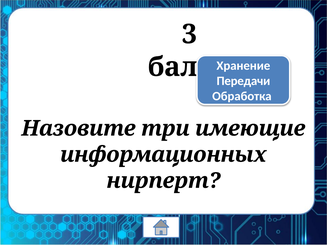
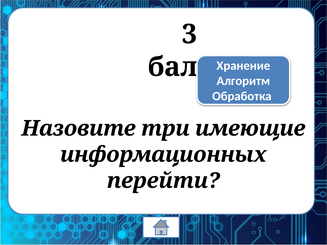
Передачи: Передачи -> Алгоритм
нирперт: нирперт -> перейти
